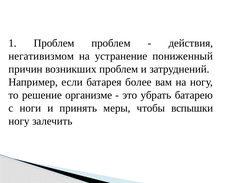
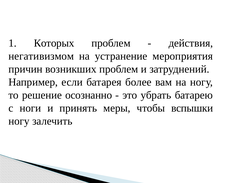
1 Проблем: Проблем -> Которых
пониженный: пониженный -> мероприятия
организме: организме -> осознанно
